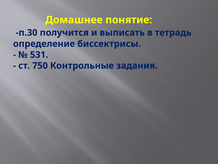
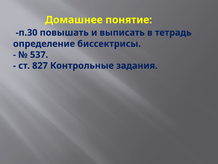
получится: получится -> повышать
531: 531 -> 537
750: 750 -> 827
